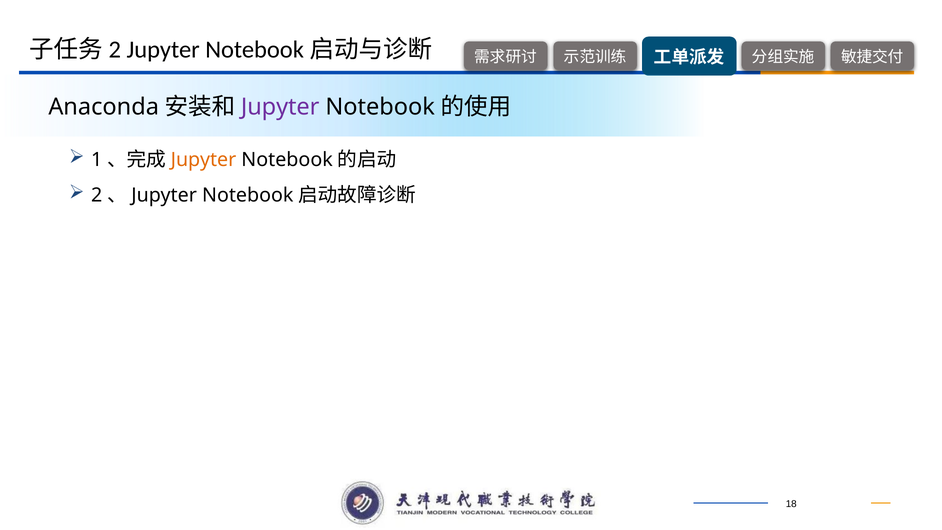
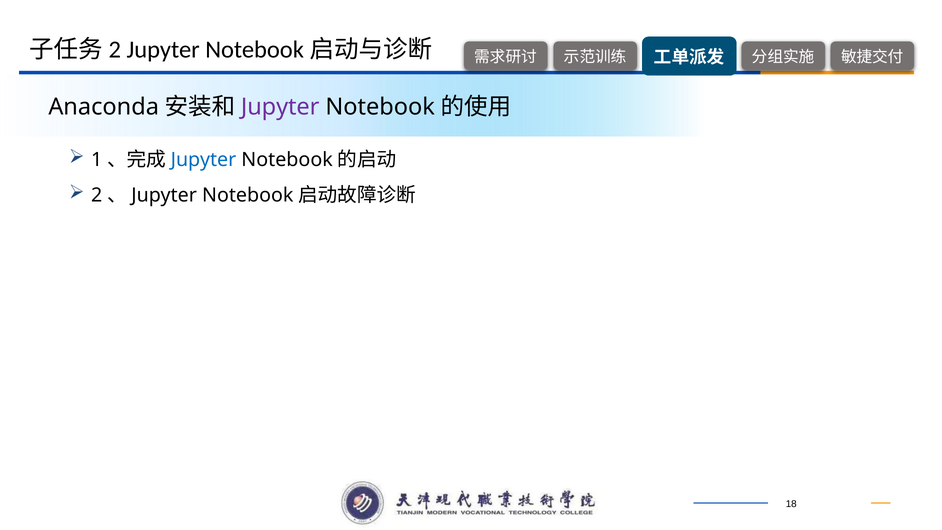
Jupyter at (203, 160) colour: orange -> blue
